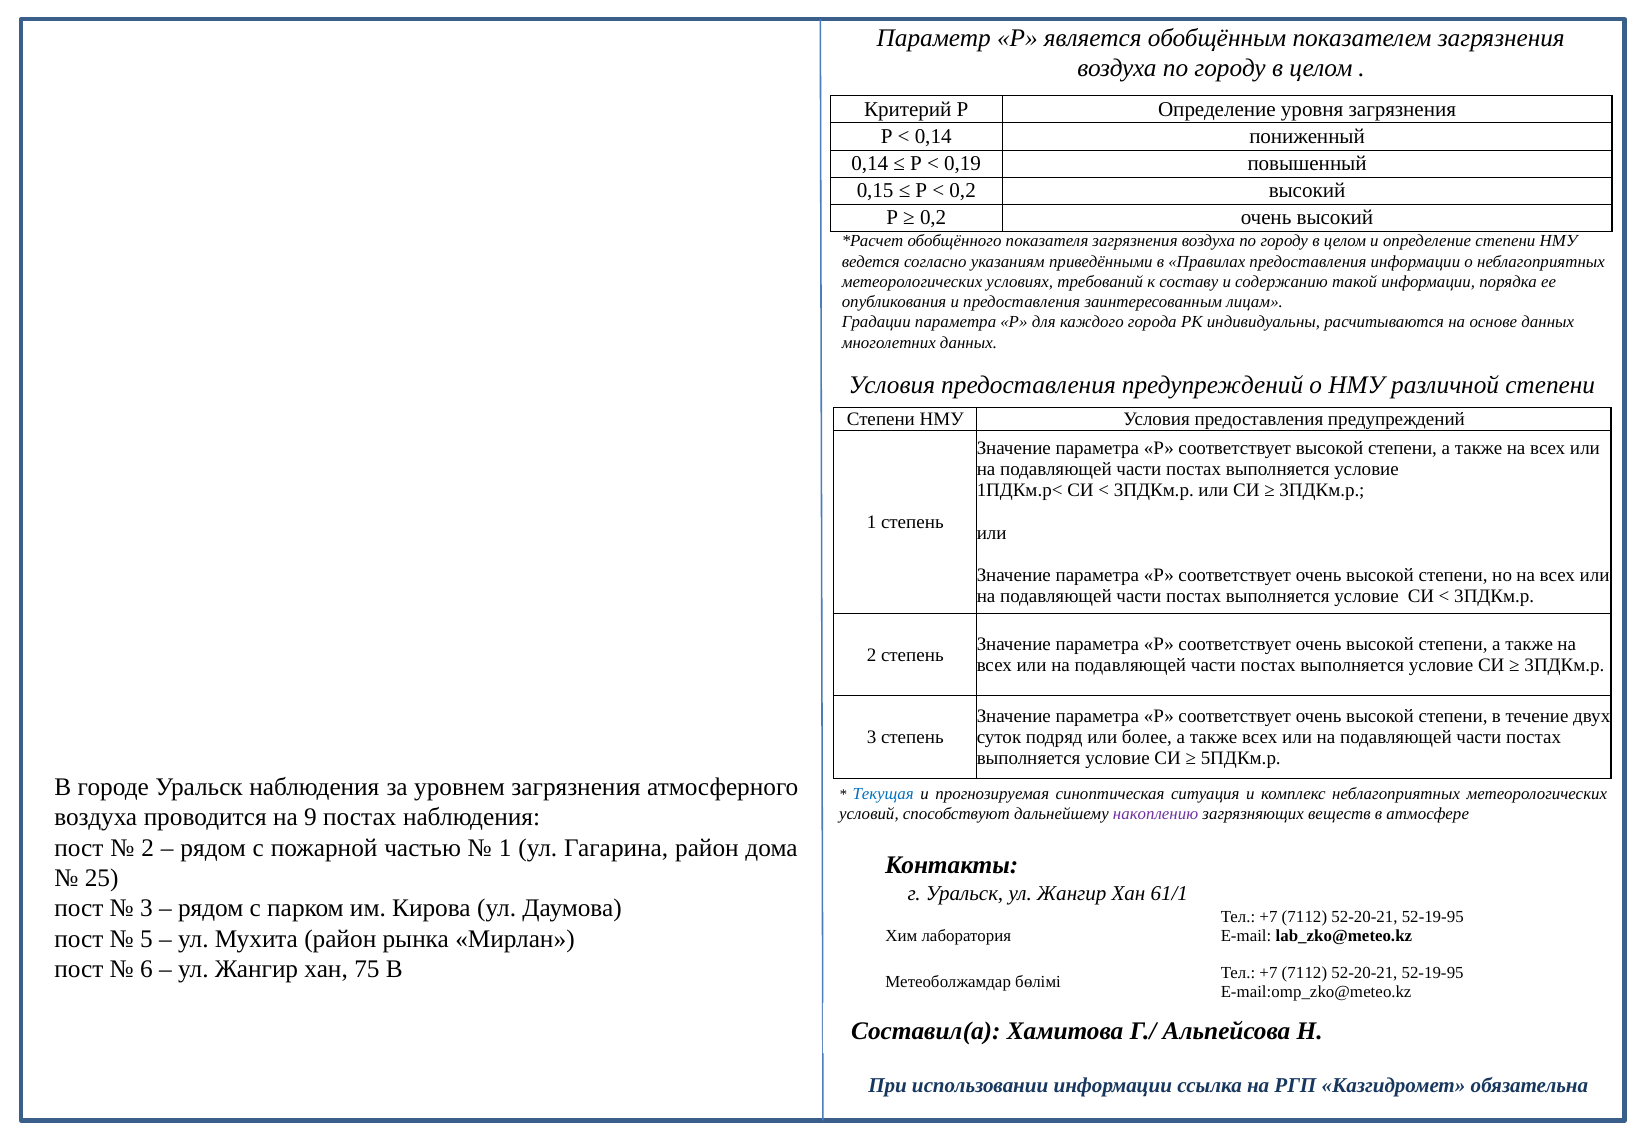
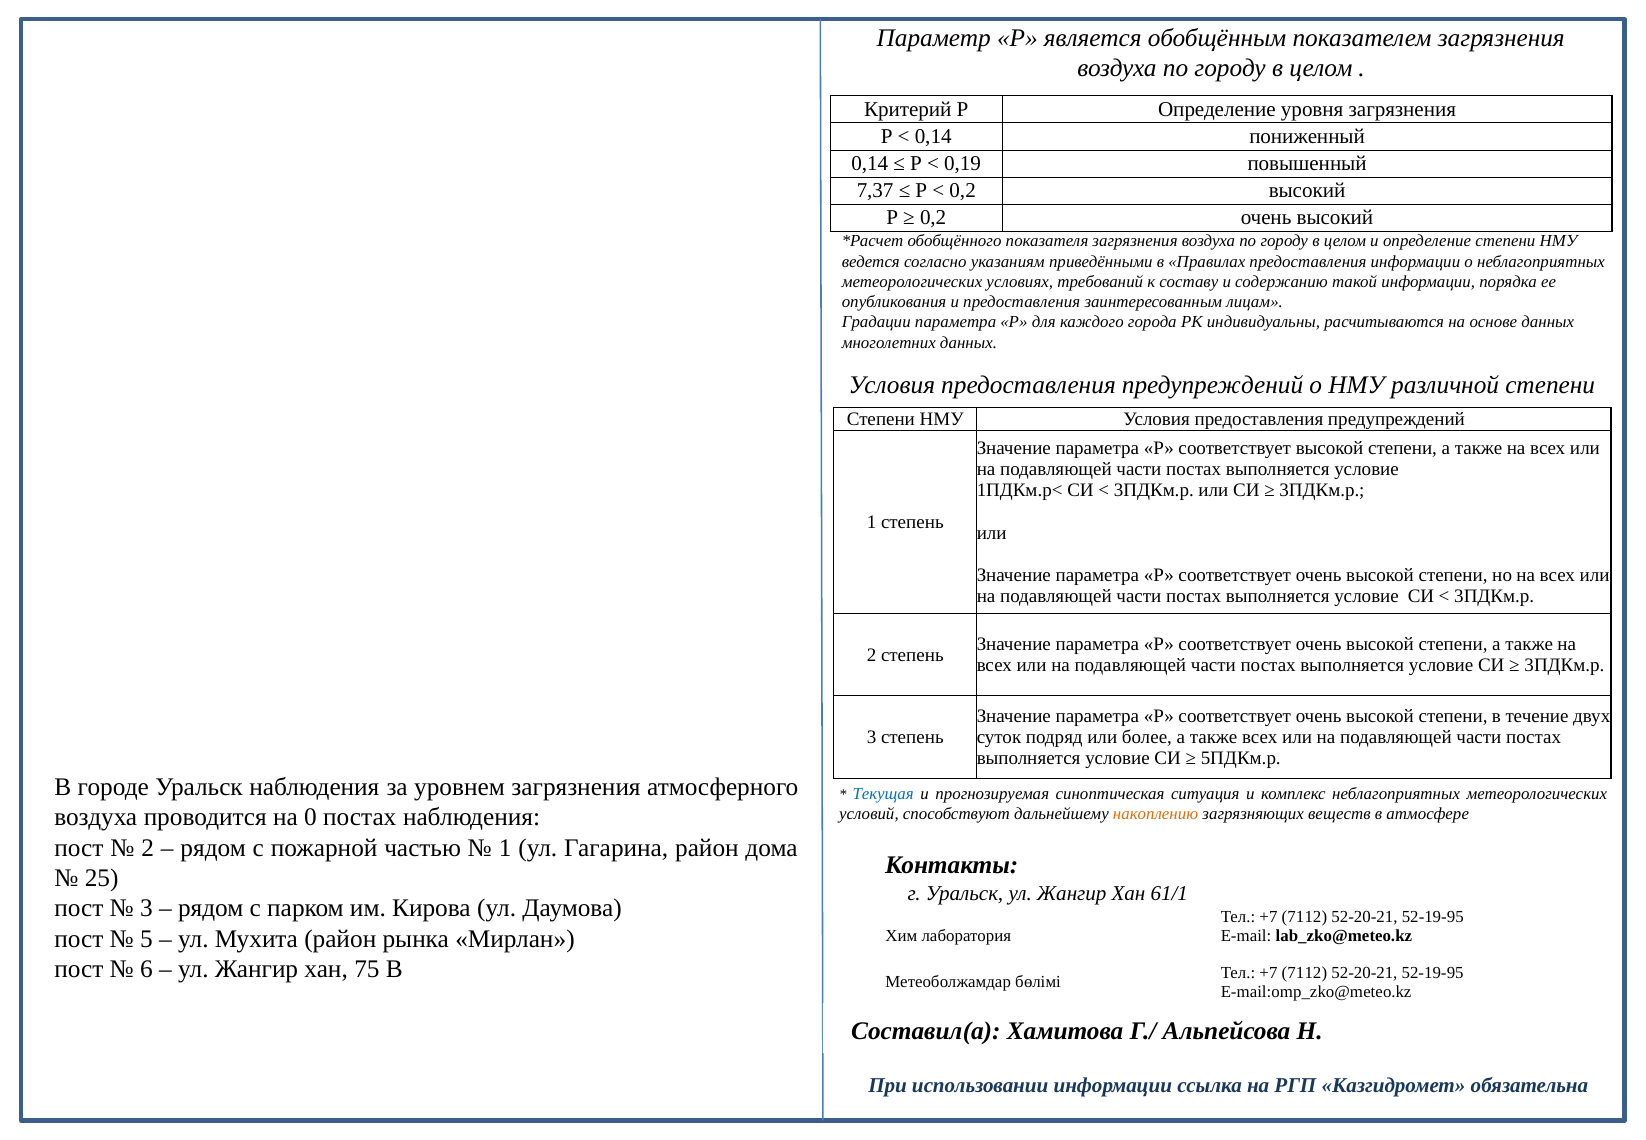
0,15: 0,15 -> 7,37
9: 9 -> 0
накоплению colour: purple -> orange
